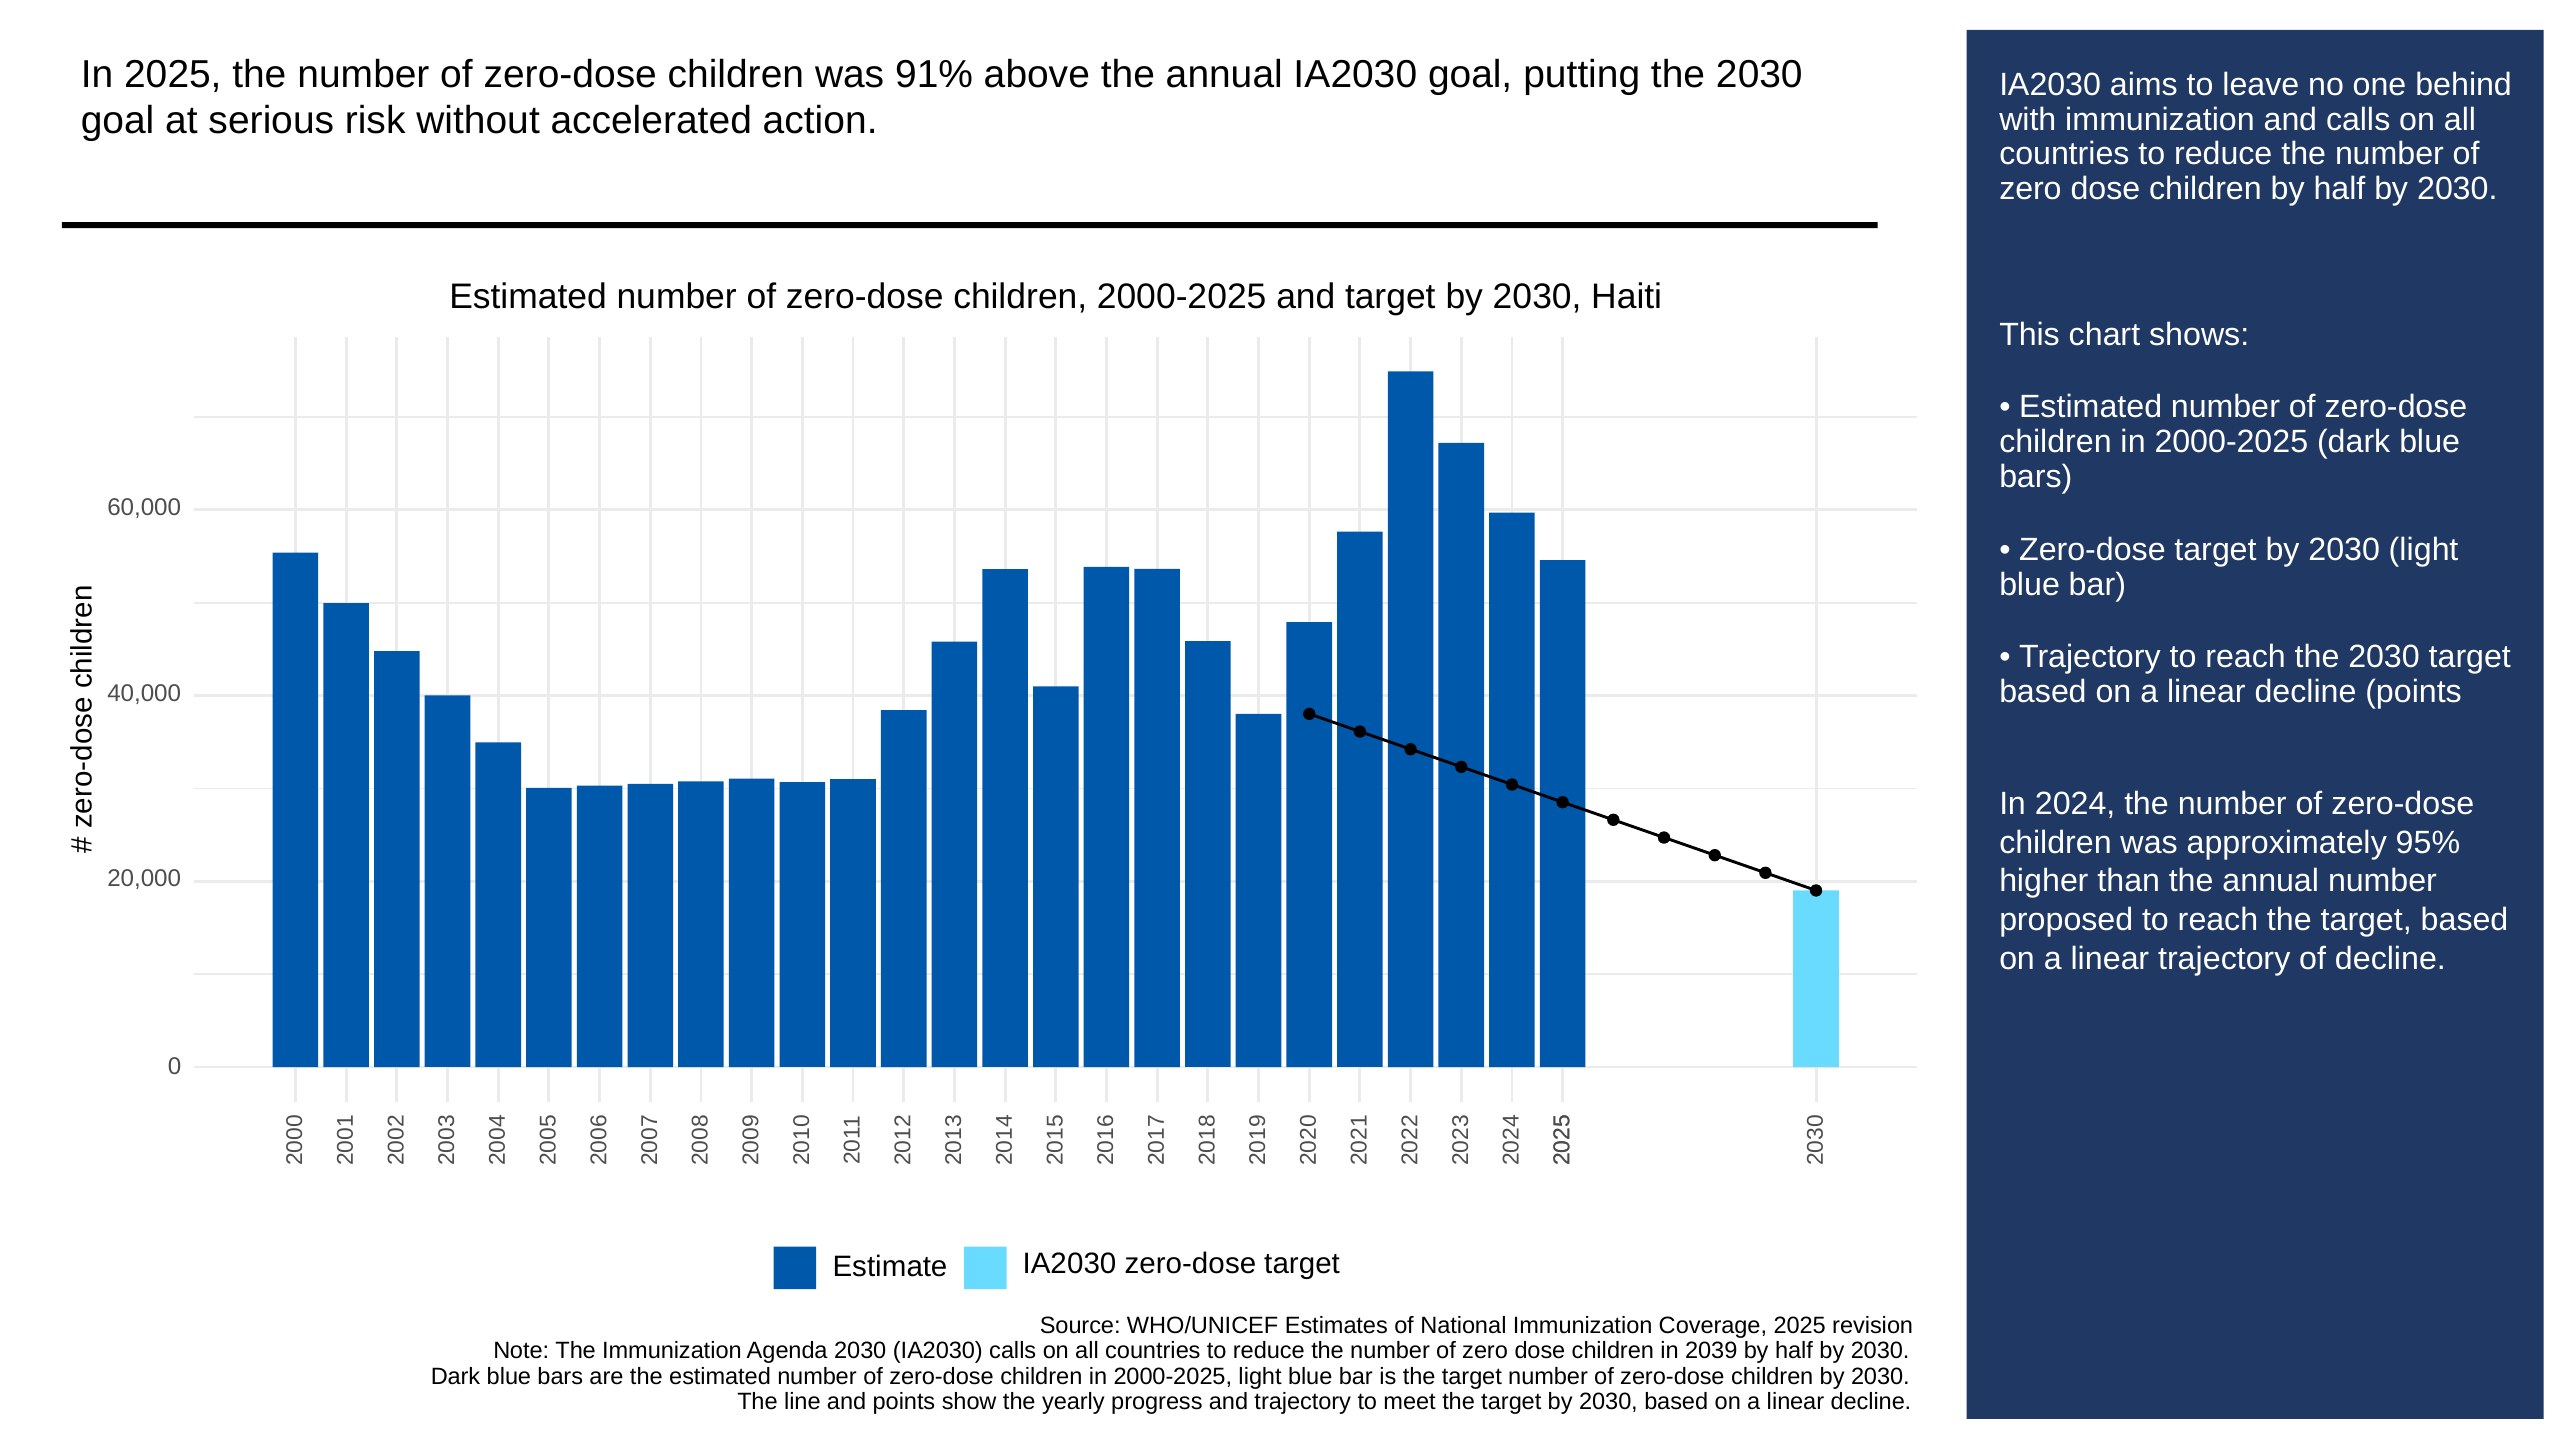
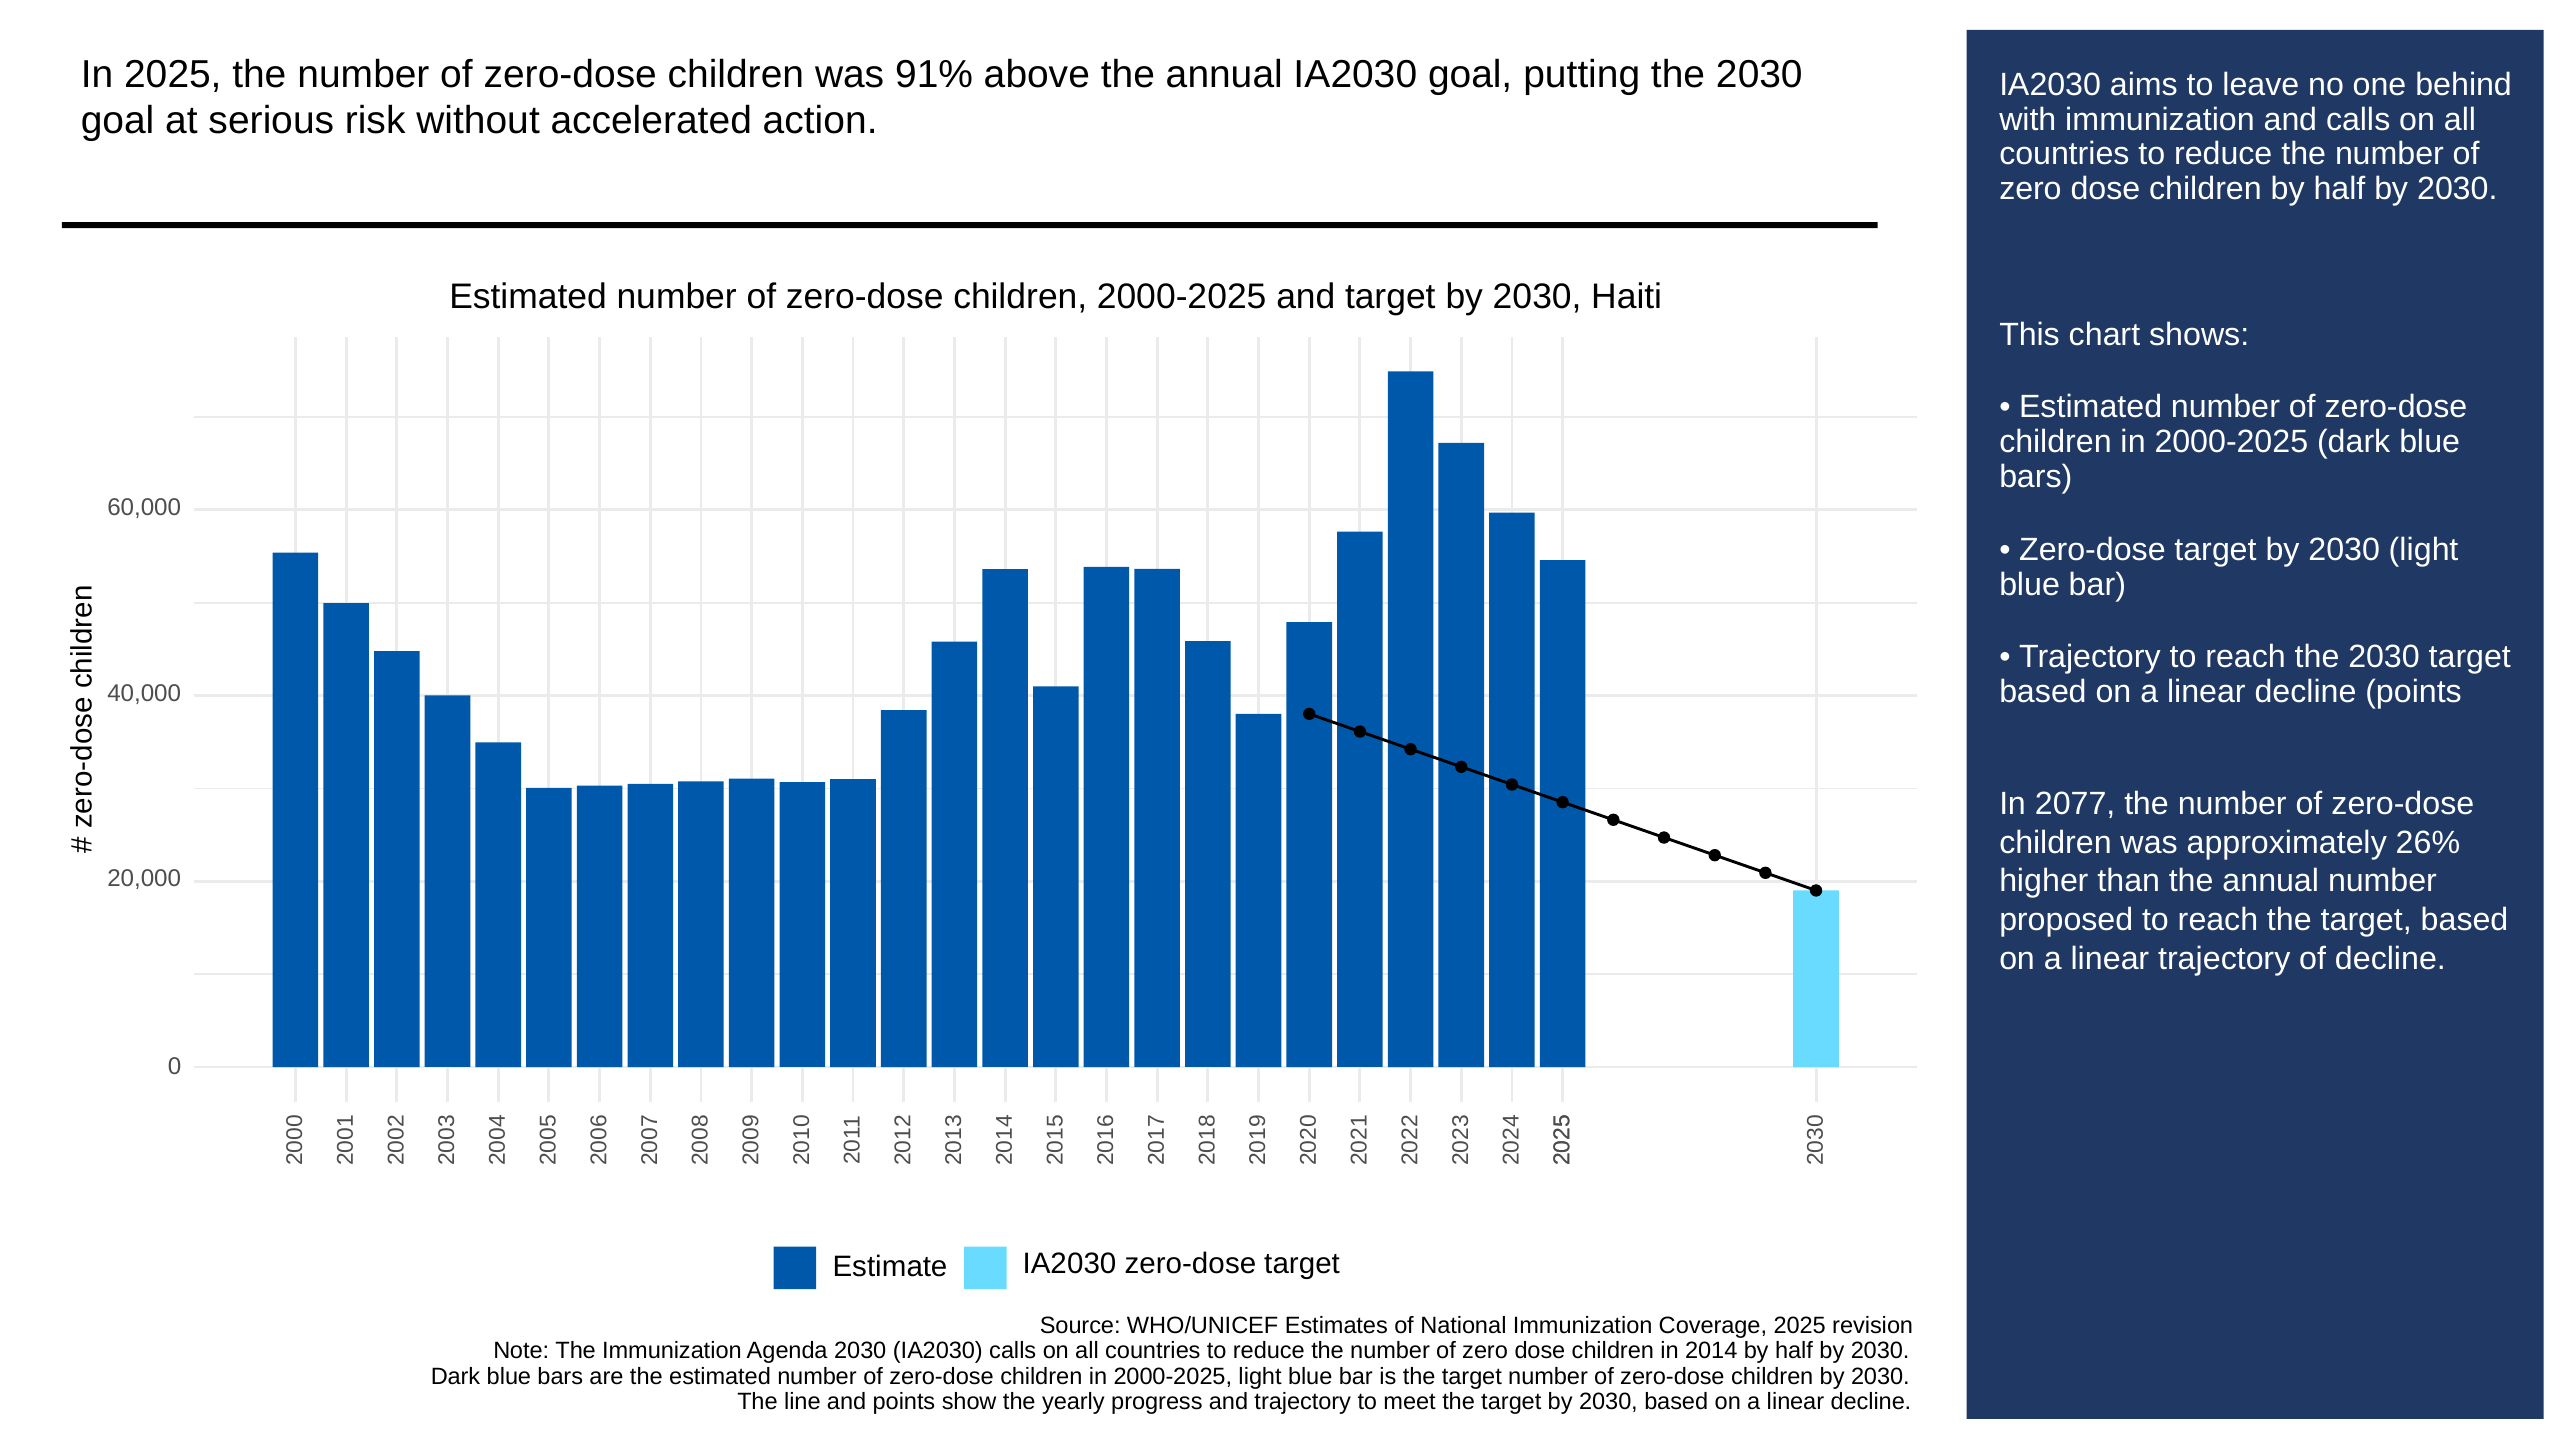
2024: 2024 -> 2077
95%: 95% -> 26%
2039: 2039 -> 2014
